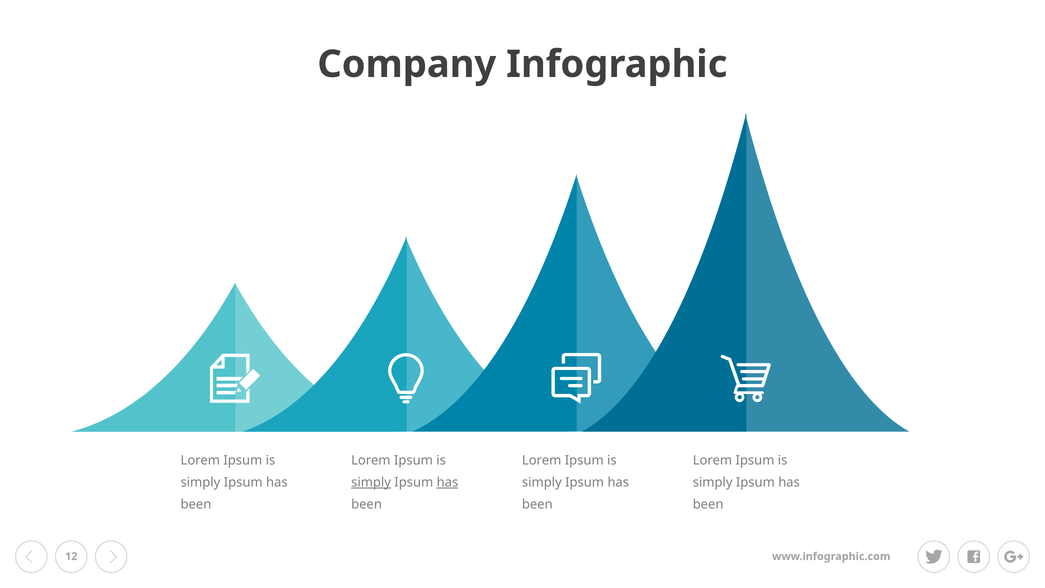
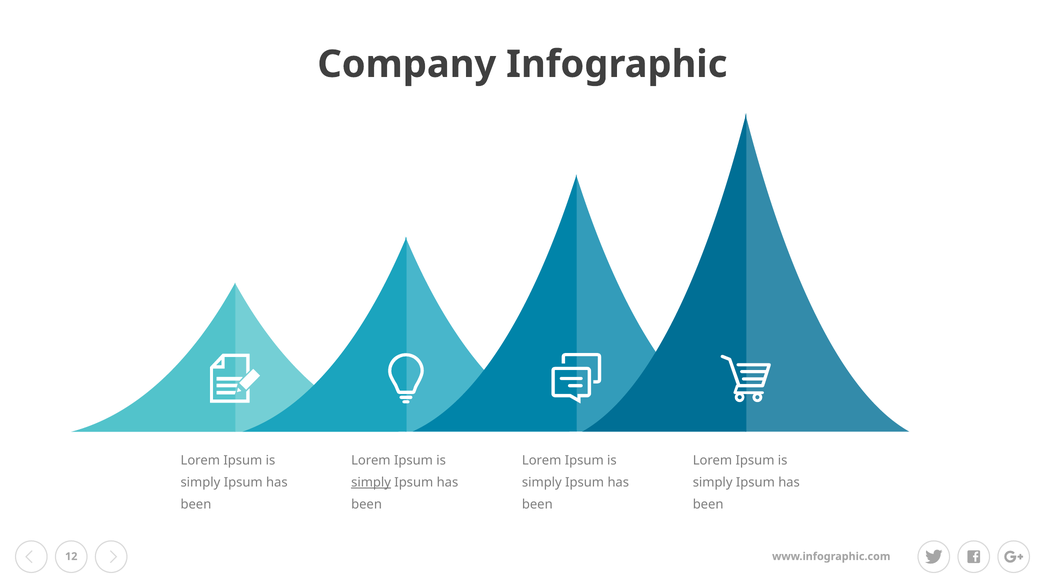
has at (448, 482) underline: present -> none
